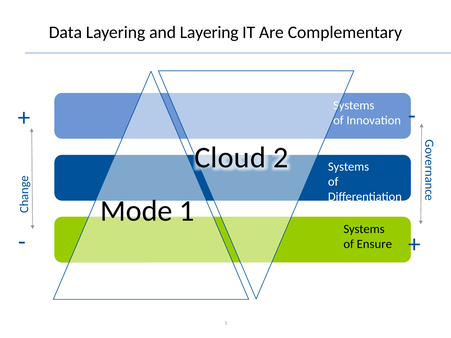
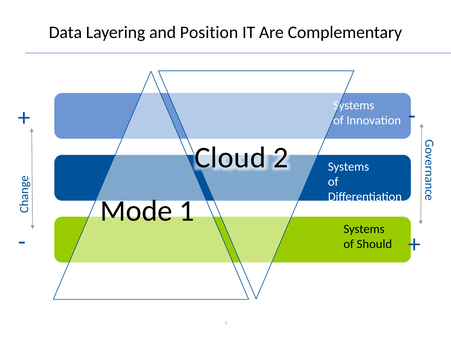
and Layering: Layering -> Position
Ensure: Ensure -> Should
